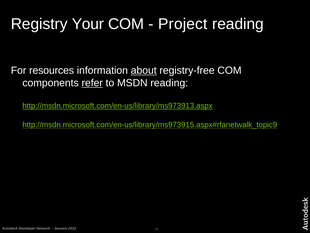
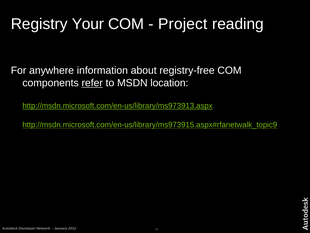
resources: resources -> anywhere
about underline: present -> none
MSDN reading: reading -> location
